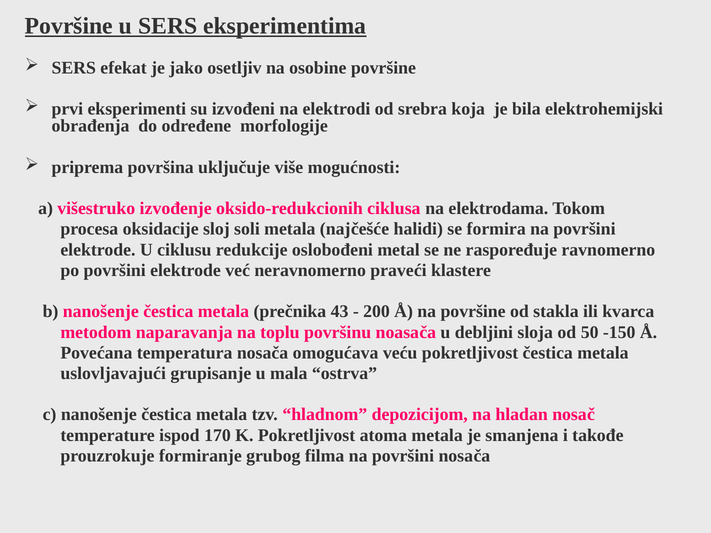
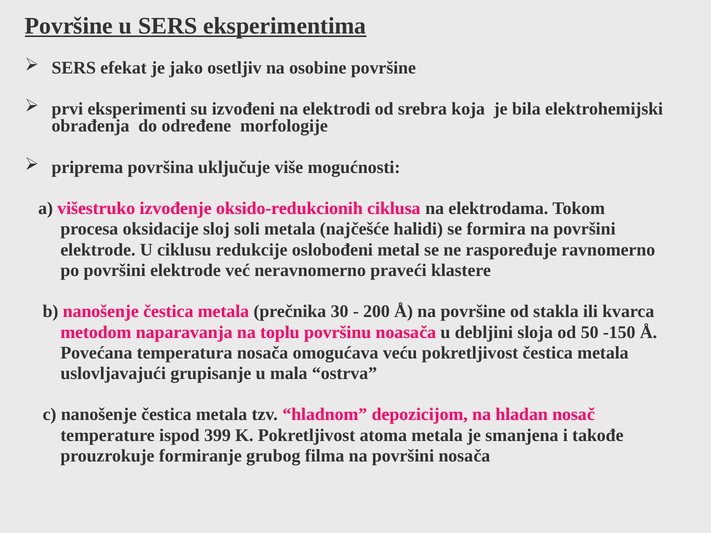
43: 43 -> 30
170: 170 -> 399
